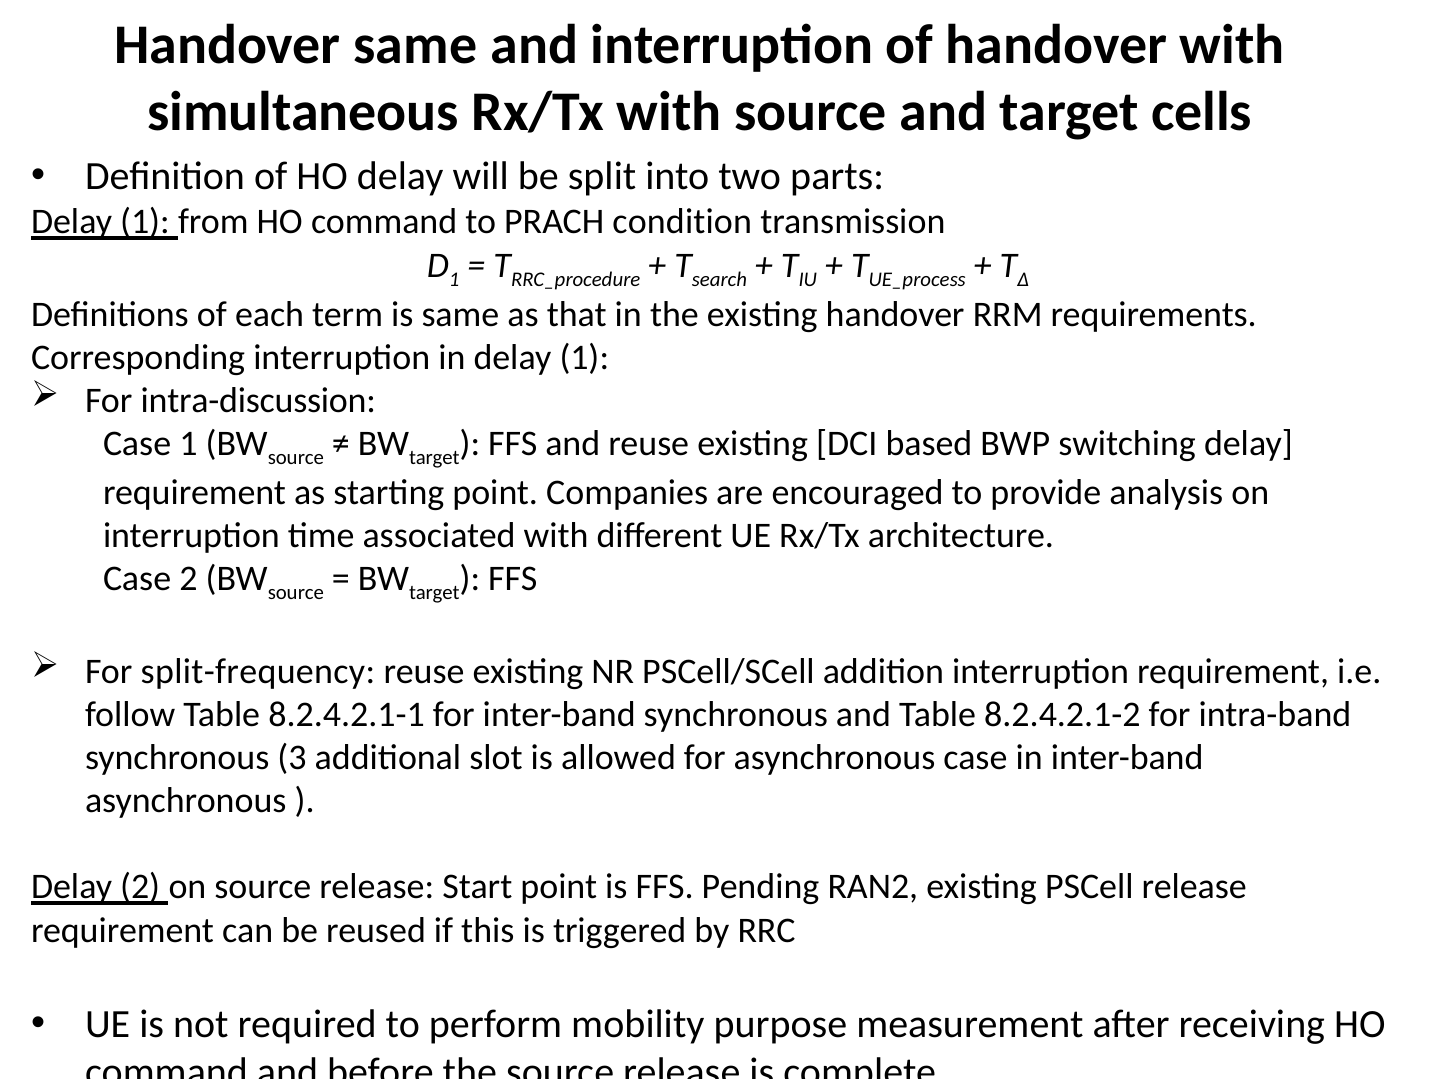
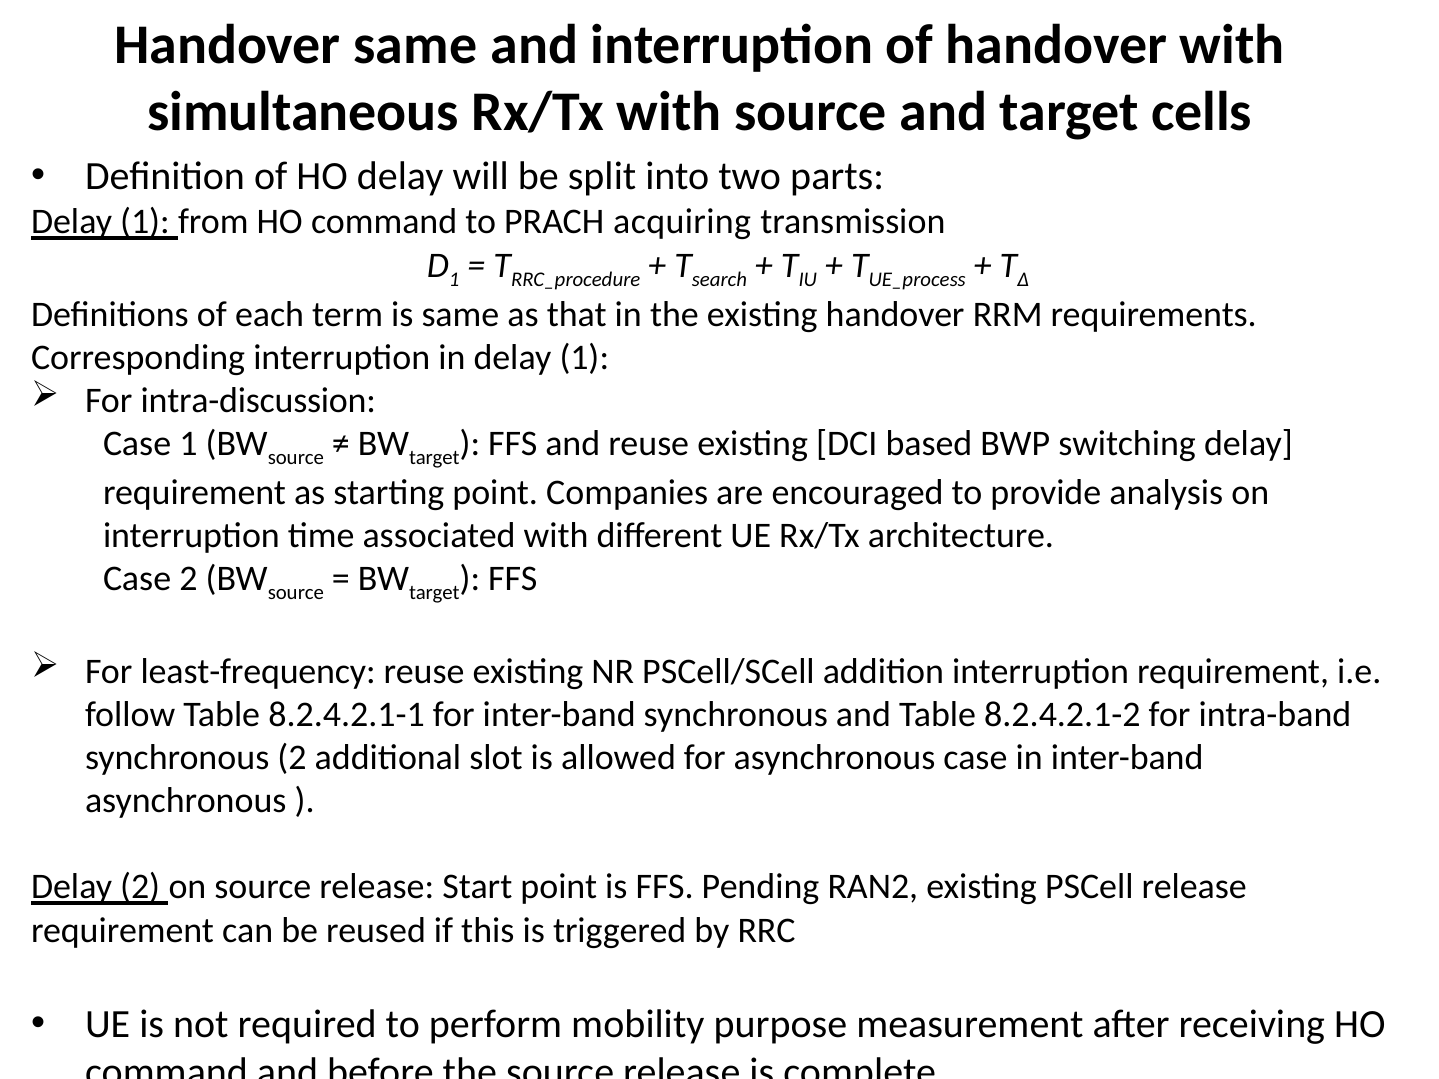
condition: condition -> acquiring
split-frequency: split-frequency -> least-frequency
synchronous 3: 3 -> 2
